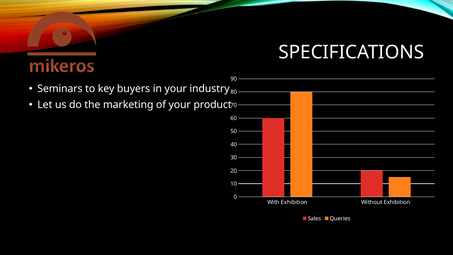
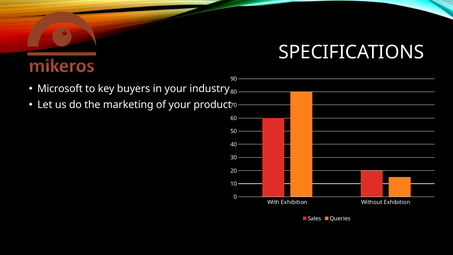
Seminars: Seminars -> Microsoft
